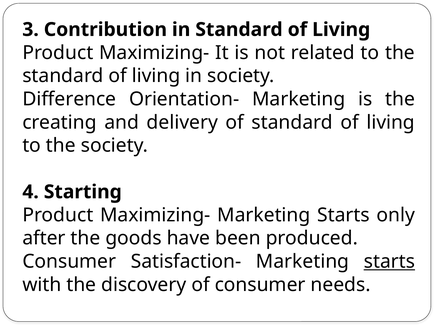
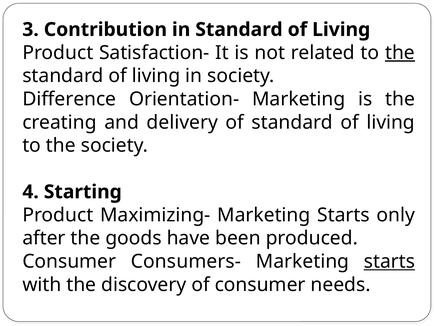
Maximizing- at (154, 53): Maximizing- -> Satisfaction-
the at (400, 53) underline: none -> present
Satisfaction-: Satisfaction- -> Consumers-
